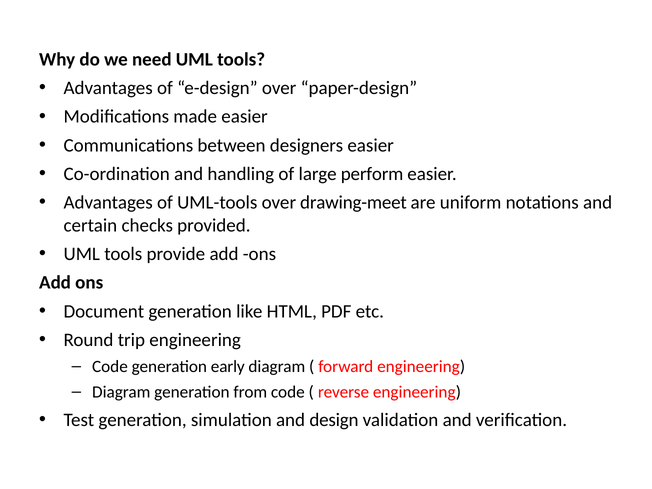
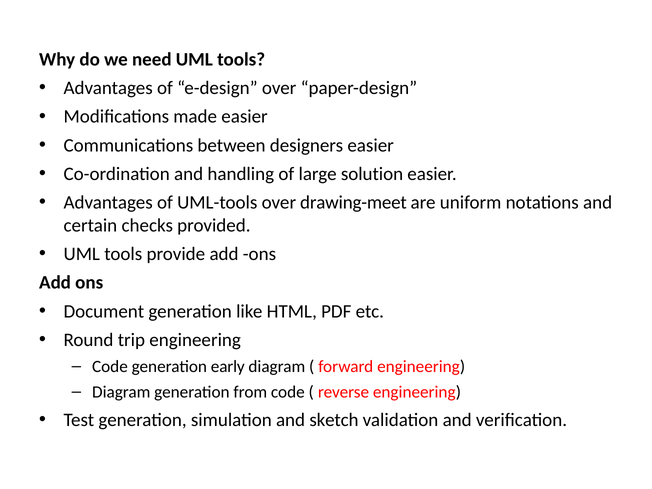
perform: perform -> solution
design: design -> sketch
